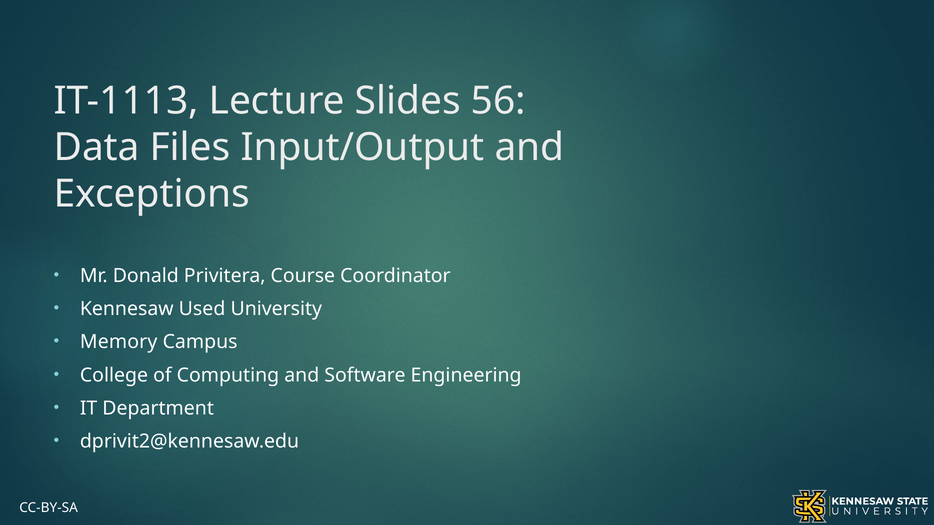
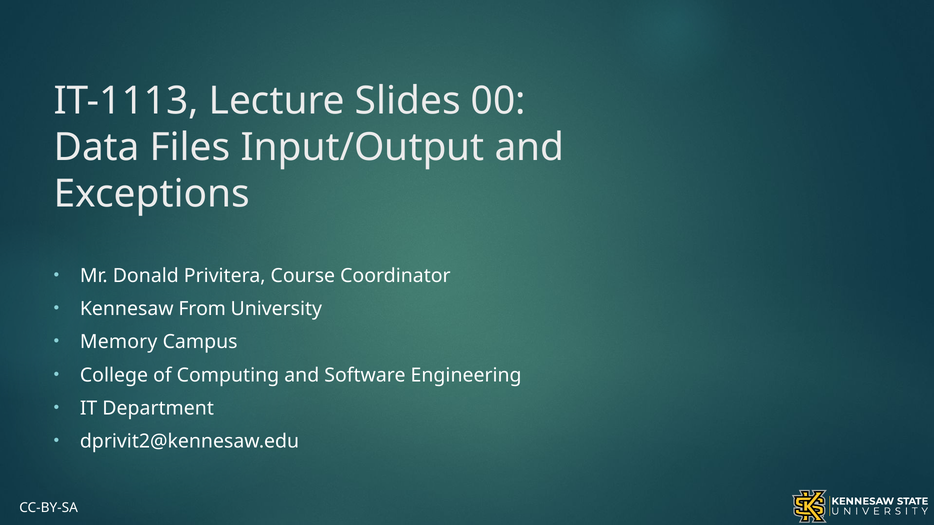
56: 56 -> 00
Used: Used -> From
